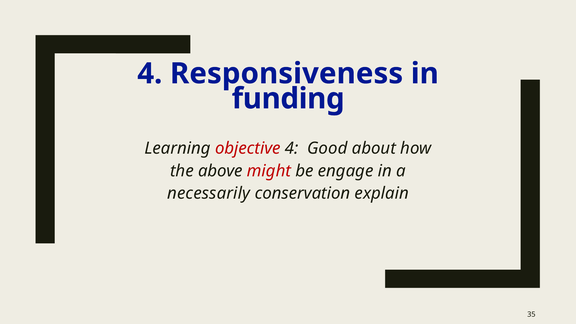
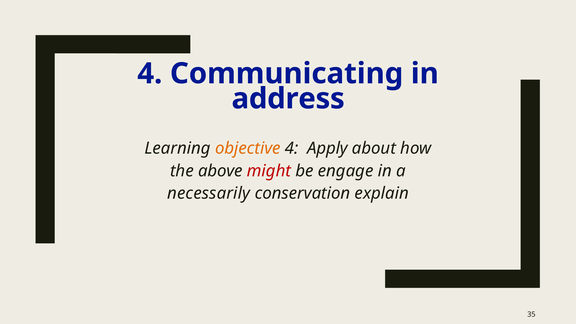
Responsiveness: Responsiveness -> Communicating
funding: funding -> address
objective colour: red -> orange
Good: Good -> Apply
